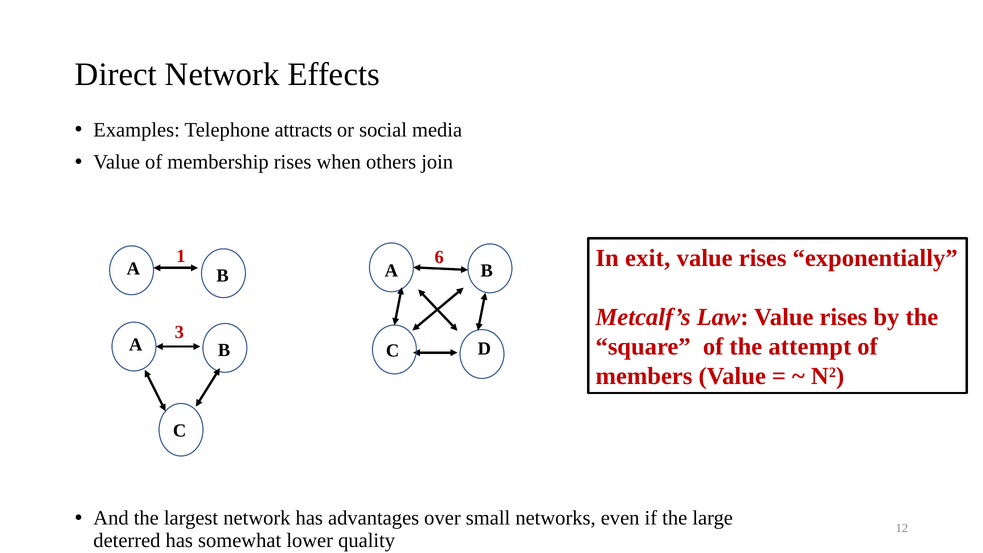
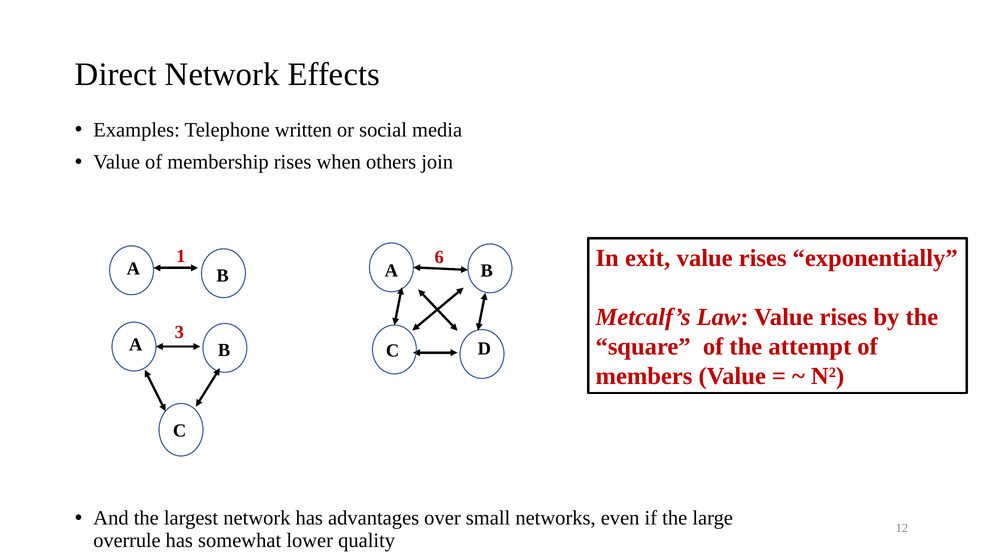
attracts: attracts -> written
deterred: deterred -> overrule
